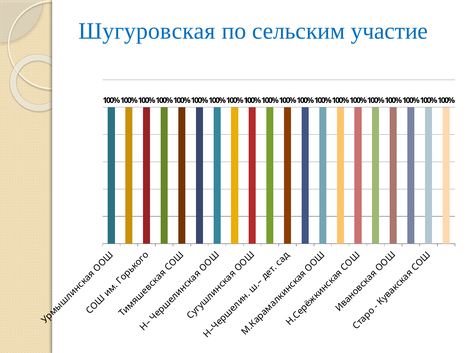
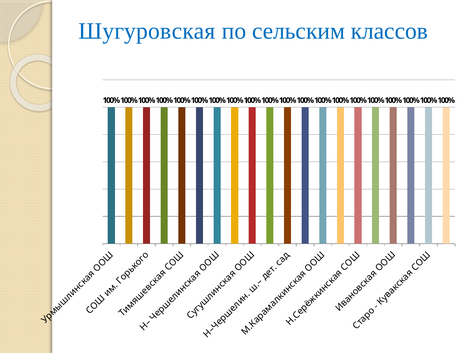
участие: участие -> классов
